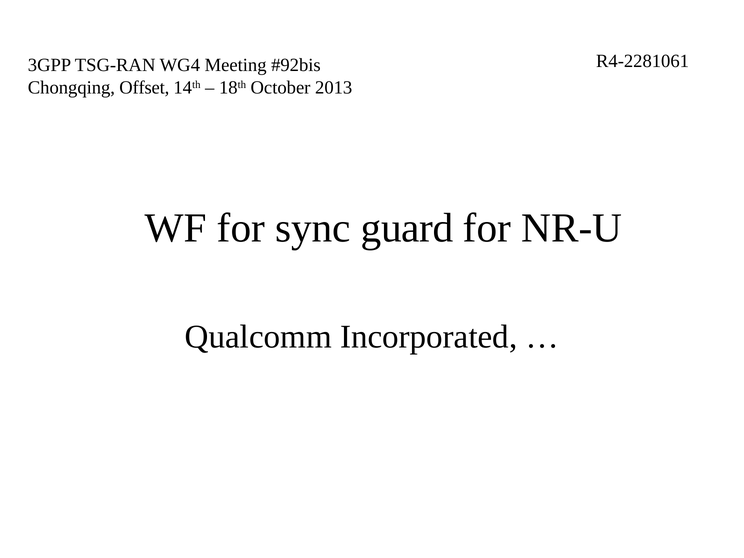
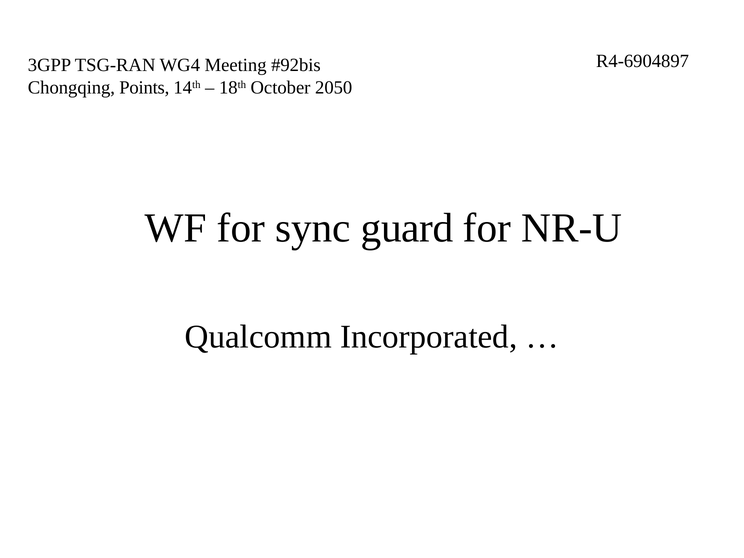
R4-2281061: R4-2281061 -> R4-6904897
Offset: Offset -> Points
2013: 2013 -> 2050
